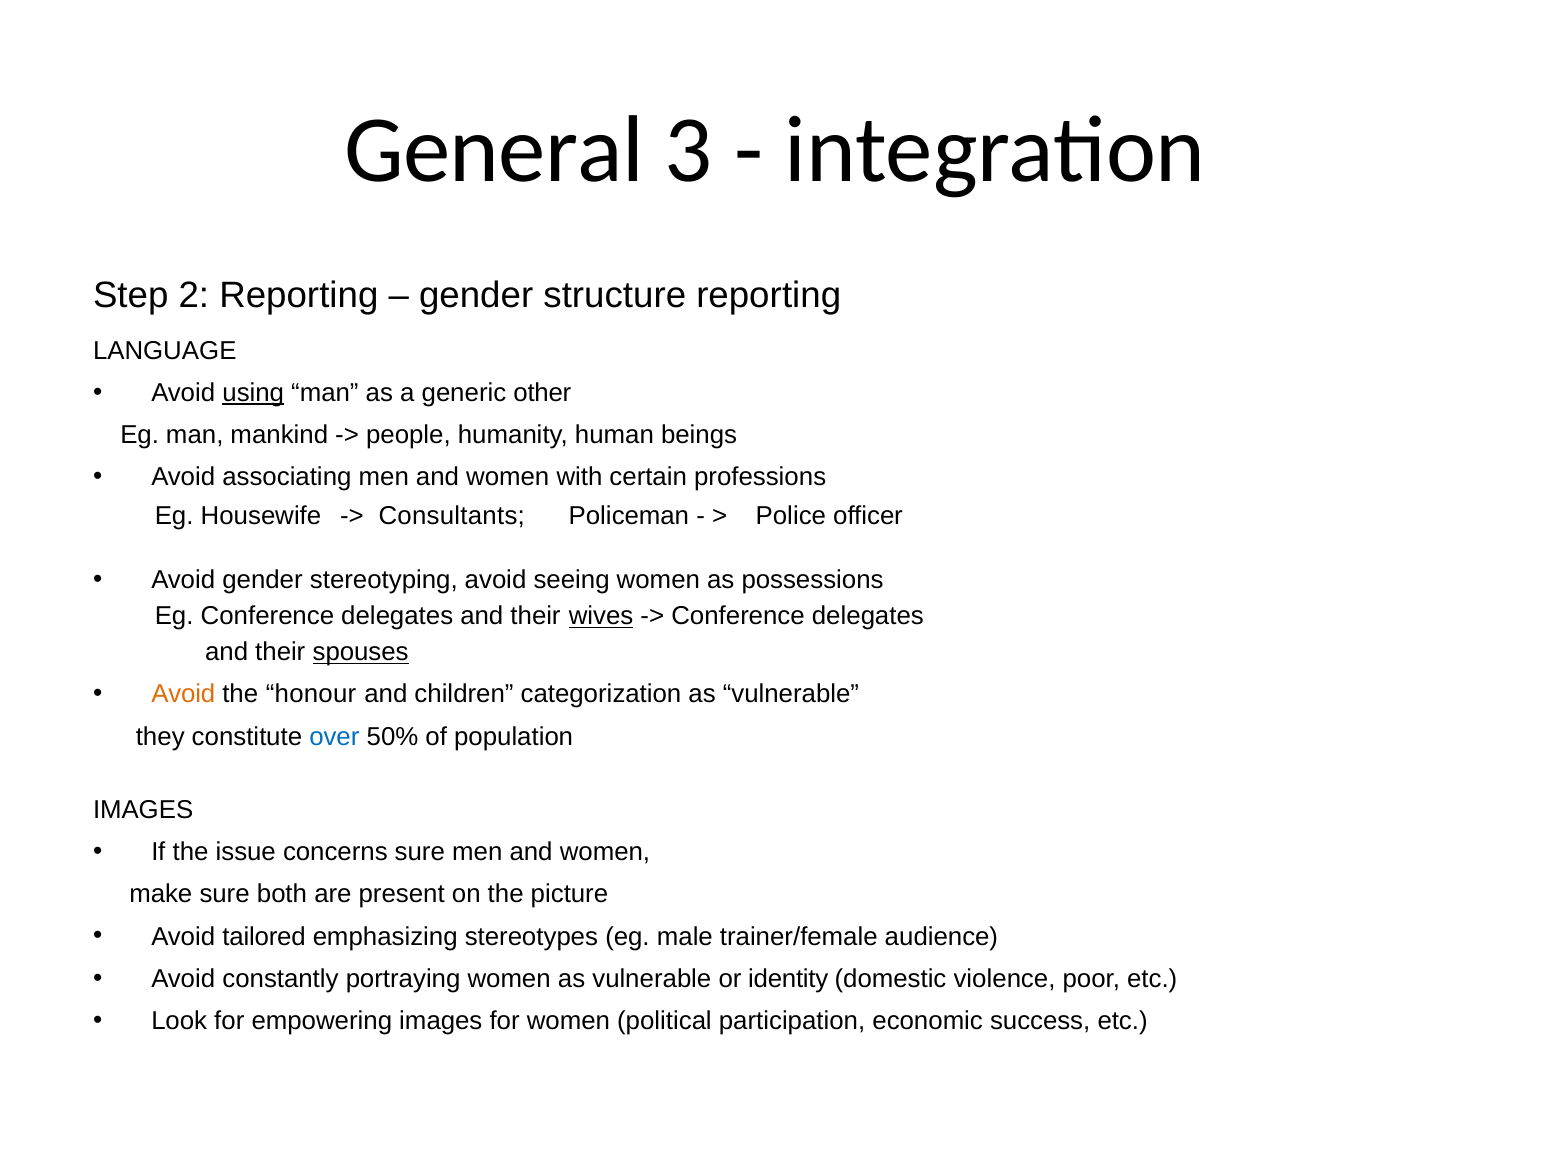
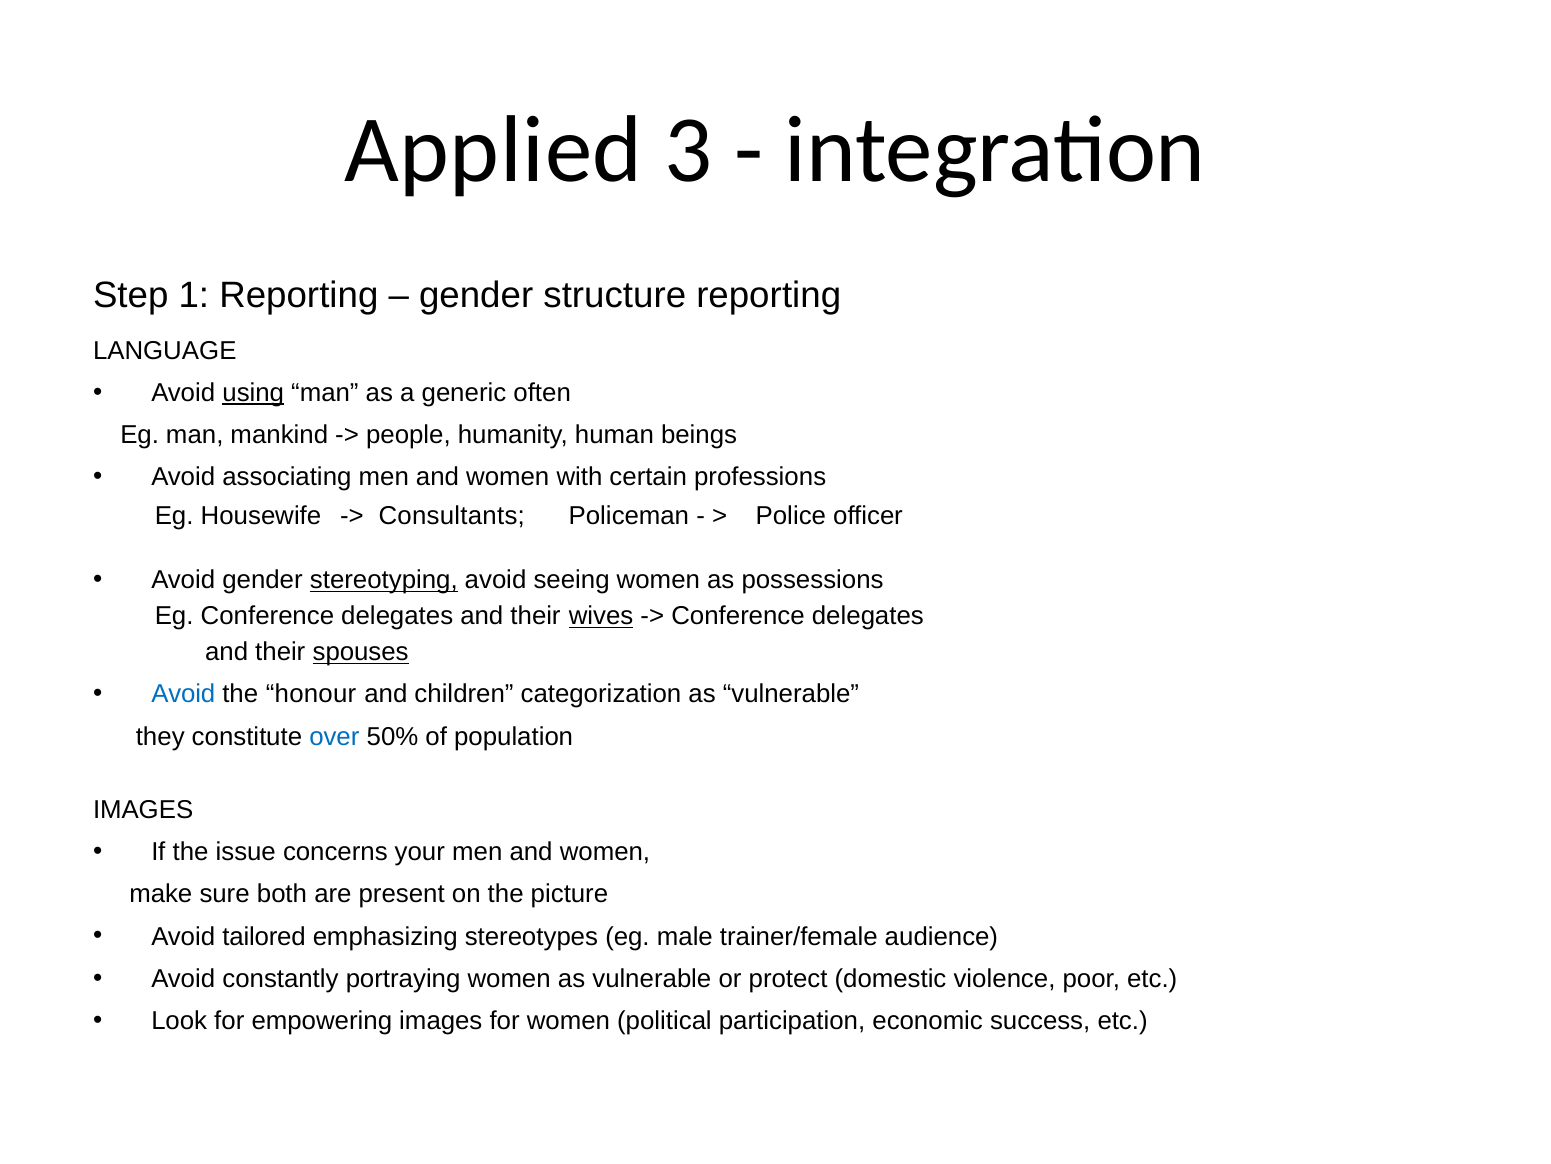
General: General -> Applied
2: 2 -> 1
other: other -> often
stereotyping underline: none -> present
Avoid at (183, 694) colour: orange -> blue
concerns sure: sure -> your
identity: identity -> protect
